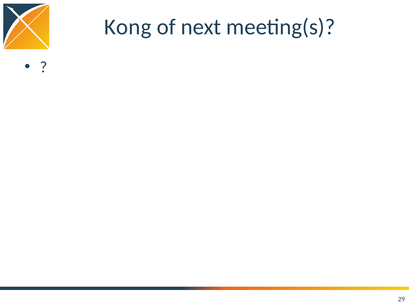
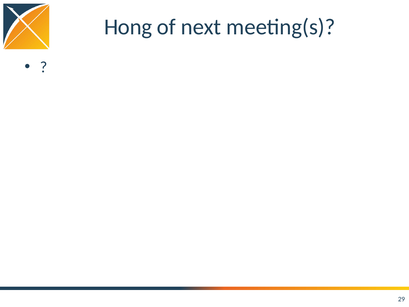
Kong: Kong -> Hong
